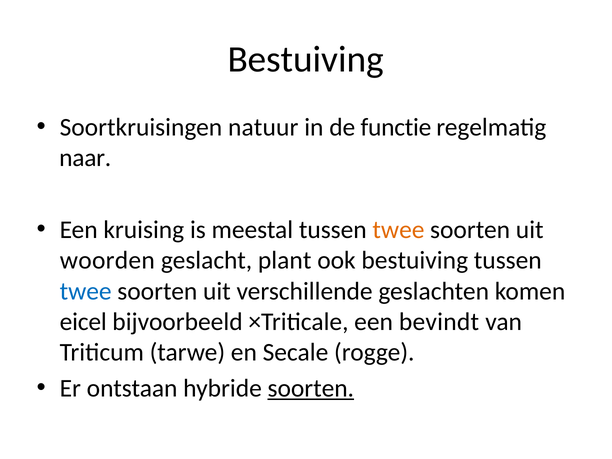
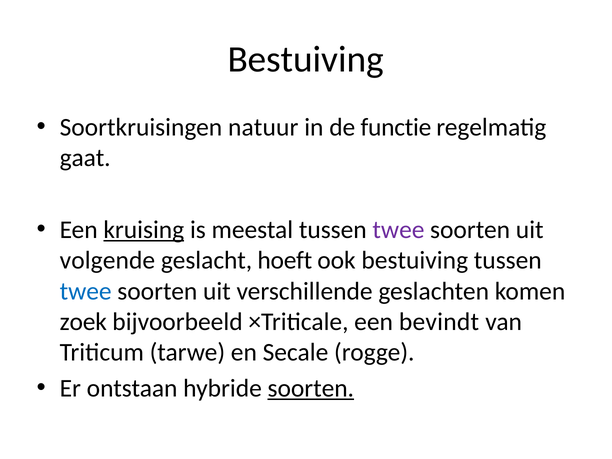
naar: naar -> gaat
kruising underline: none -> present
twee at (398, 230) colour: orange -> purple
woorden: woorden -> volgende
plant: plant -> hoeft
eicel: eicel -> zoek
